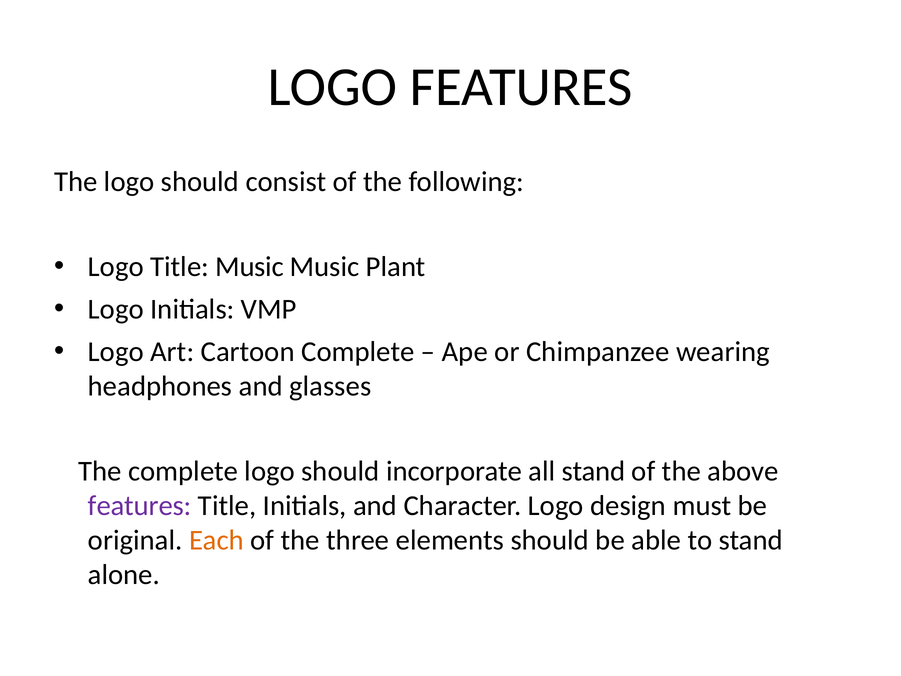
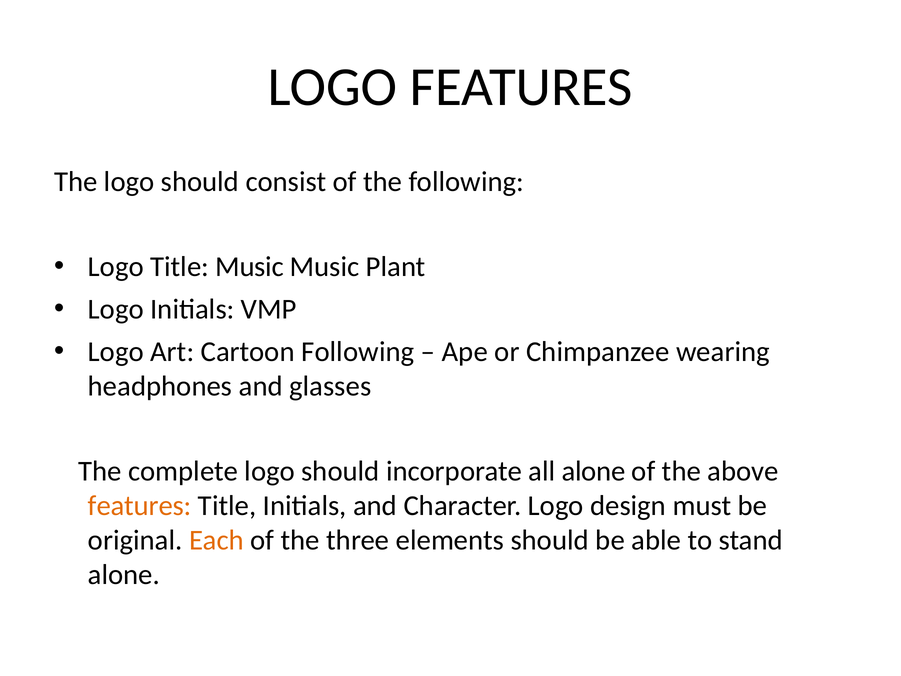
Cartoon Complete: Complete -> Following
all stand: stand -> alone
features at (140, 506) colour: purple -> orange
